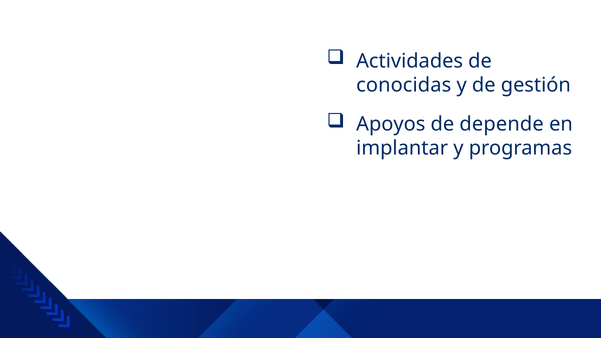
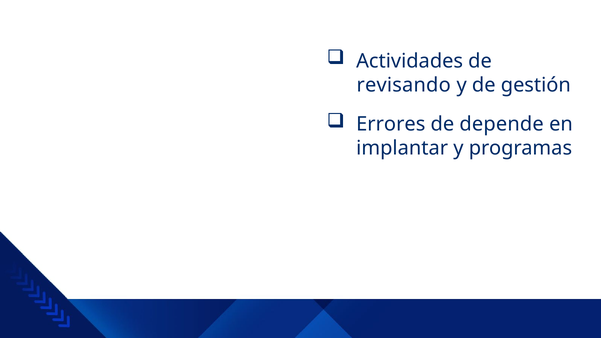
conocidas: conocidas -> revisando
Apoyos: Apoyos -> Errores
